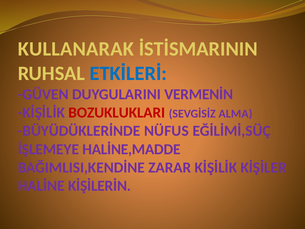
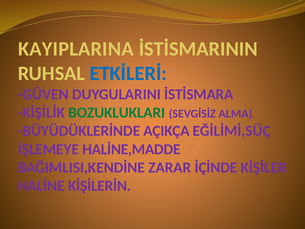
KULLANARAK: KULLANARAK -> KAYIPLARINA
VERMENİN: VERMENİN -> İSTİSMARA
BOZUKLUKLARI colour: red -> green
NÜFUS: NÜFUS -> AÇIKÇA
ZARAR KİŞİLİK: KİŞİLİK -> İÇİNDE
